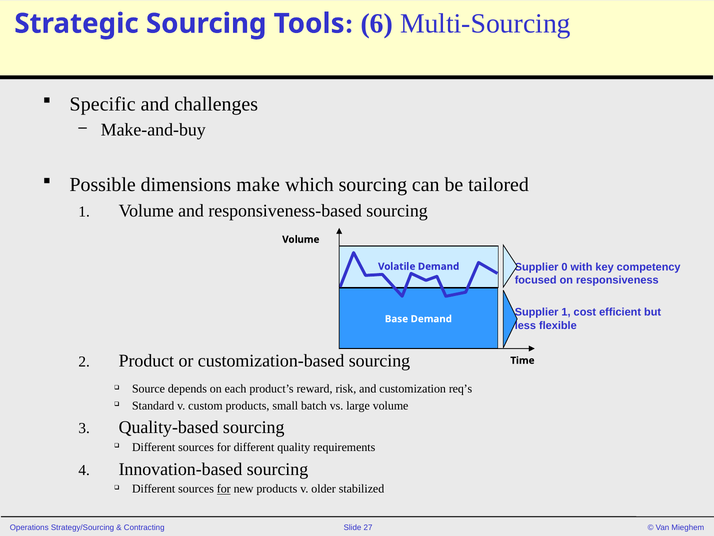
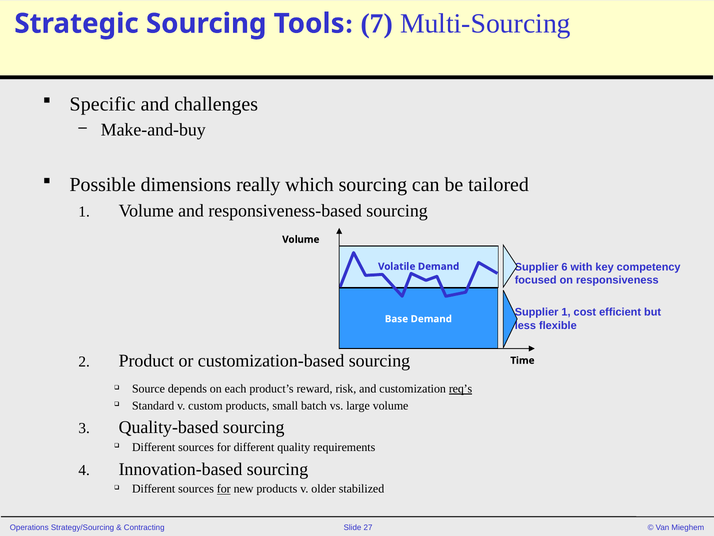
6: 6 -> 7
make: make -> really
0: 0 -> 6
req’s underline: none -> present
